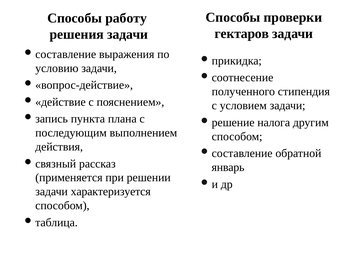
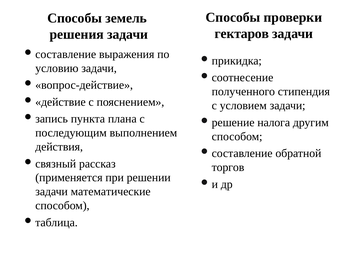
работу: работу -> земель
январь: январь -> торгов
характеризуется: характеризуется -> математические
